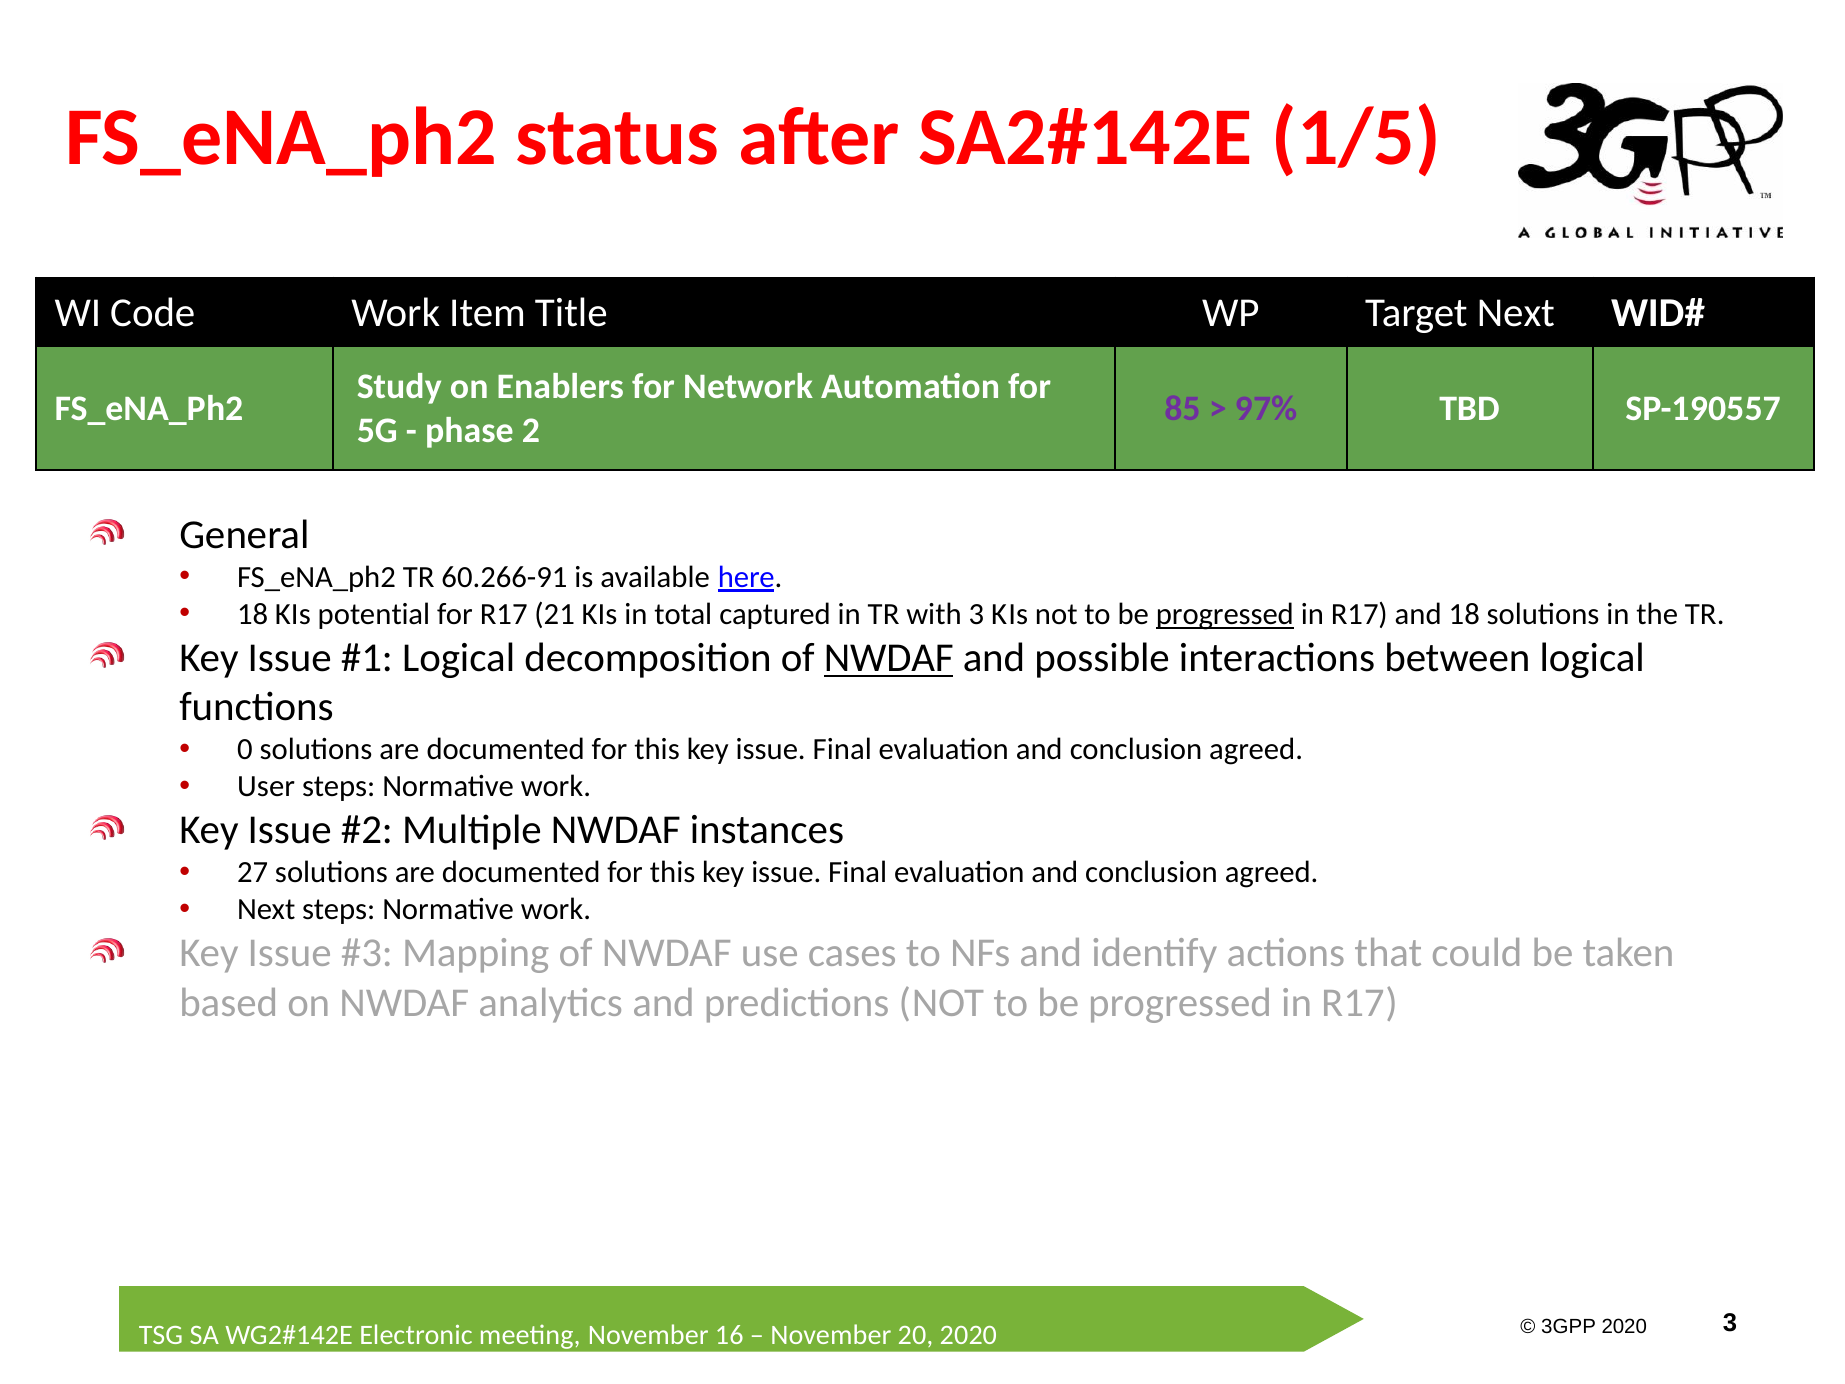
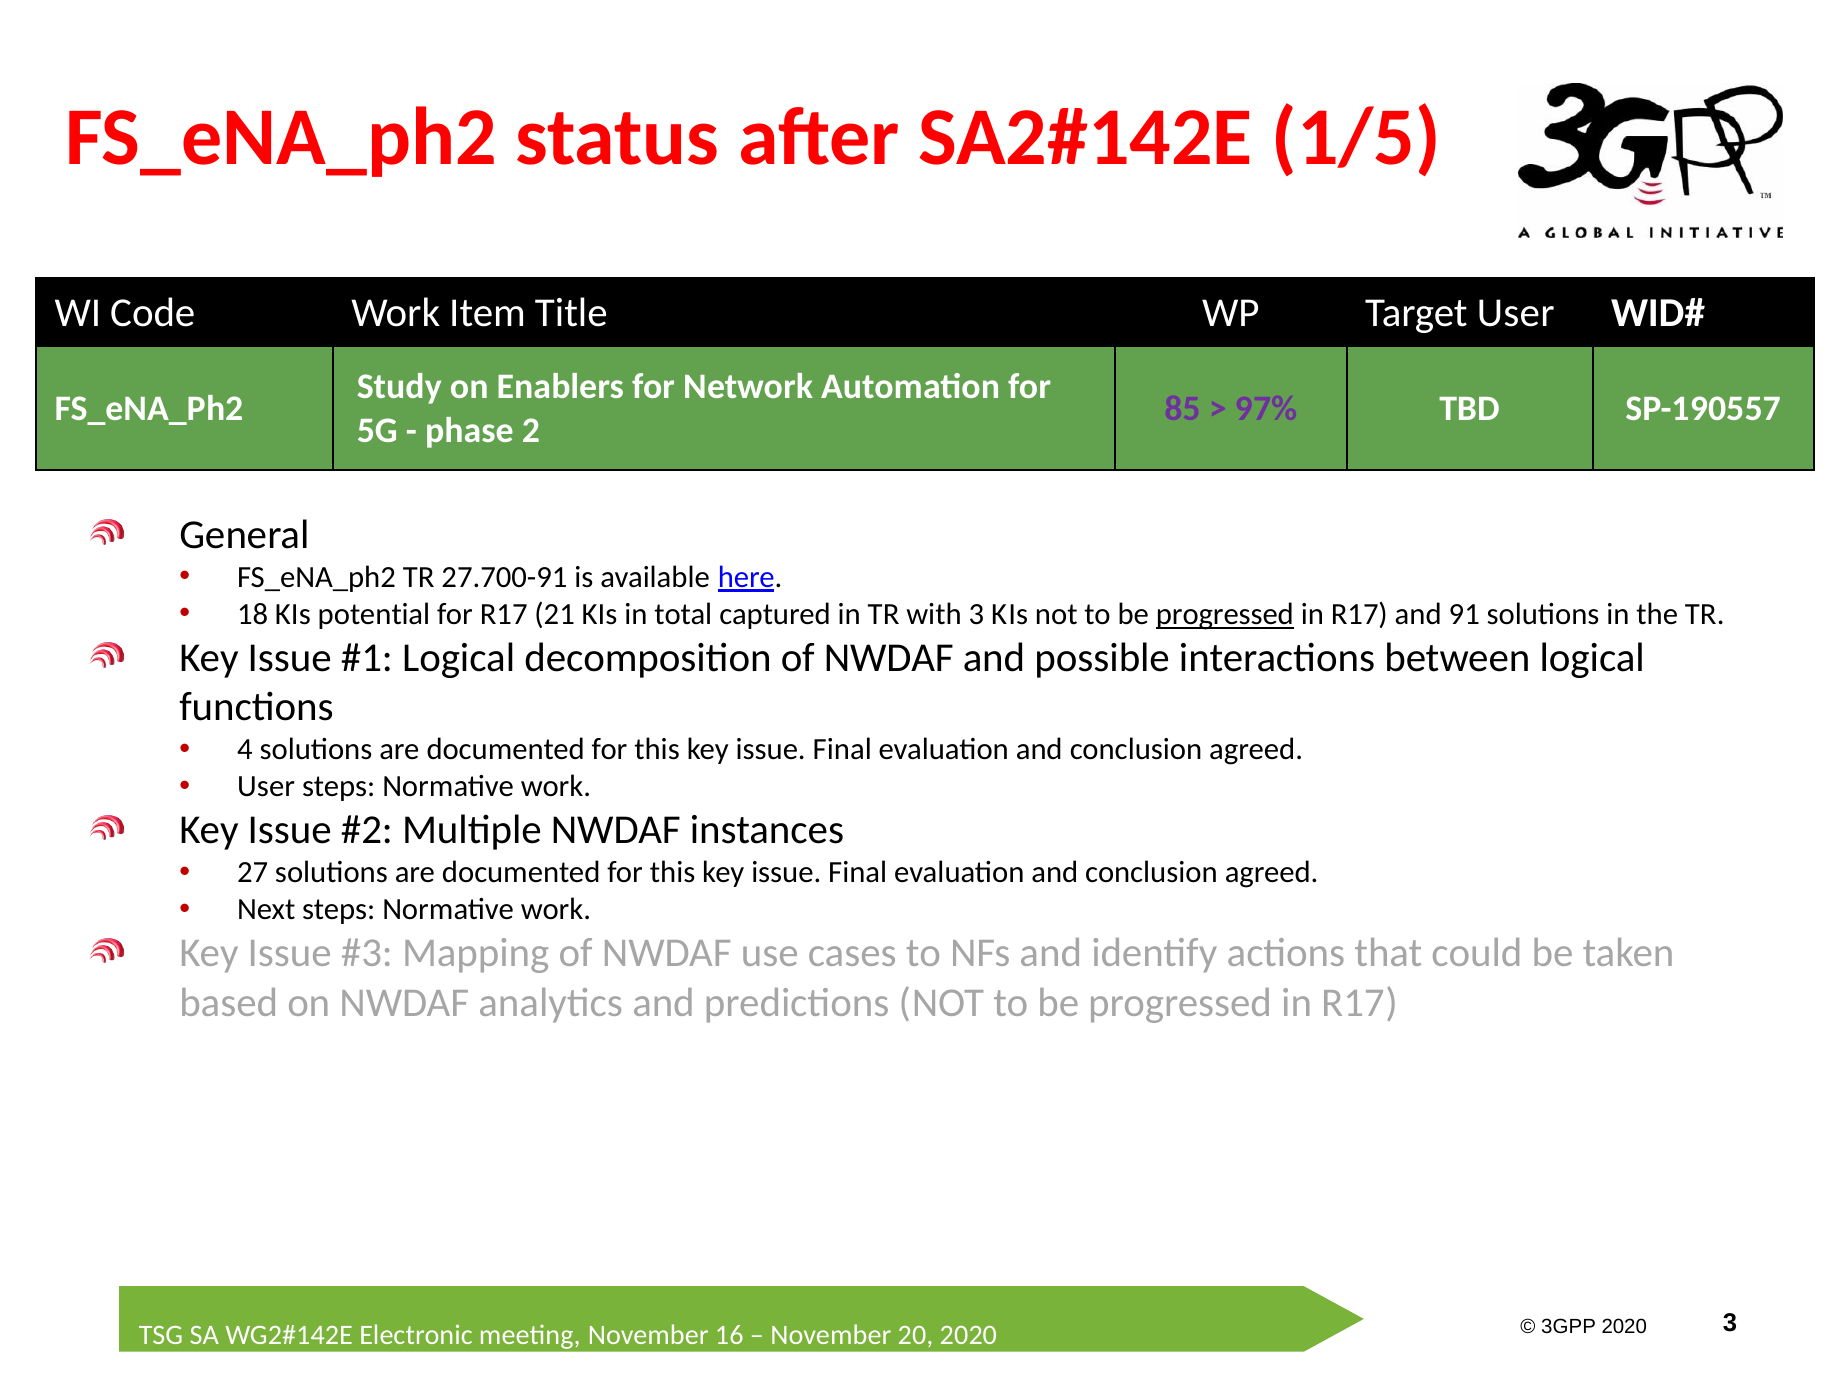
Target Next: Next -> User
60.266-91: 60.266-91 -> 27.700-91
and 18: 18 -> 91
NWDAF at (889, 658) underline: present -> none
0: 0 -> 4
